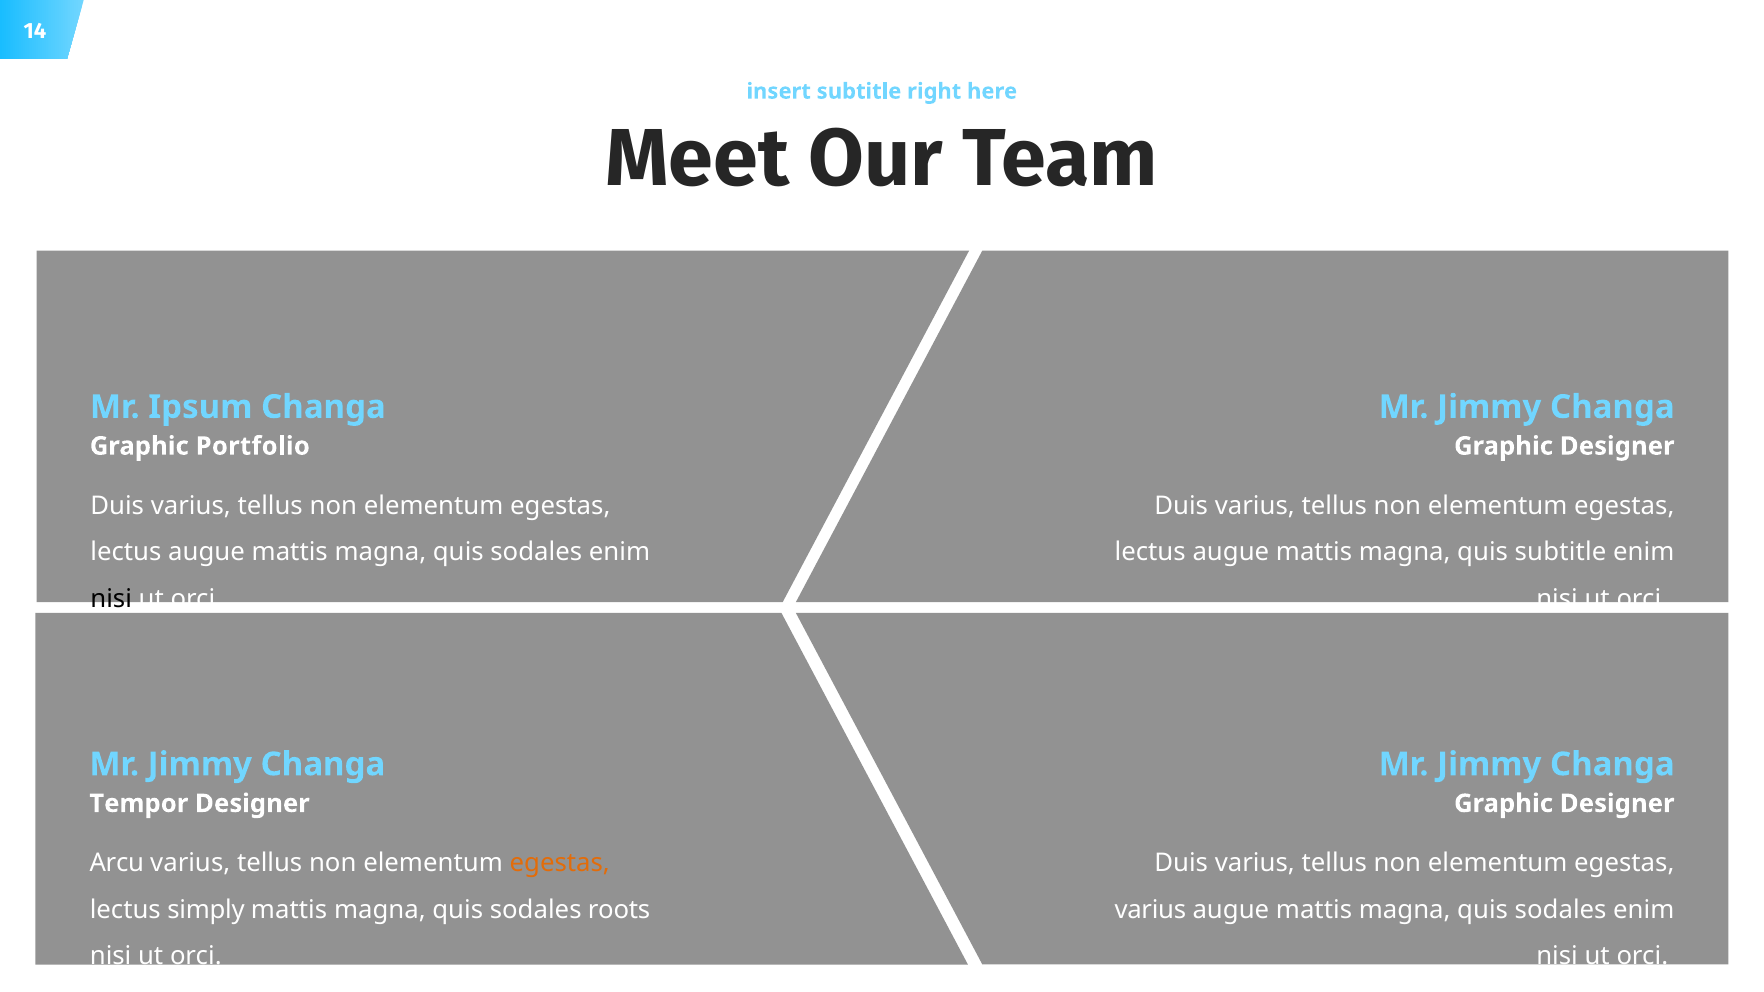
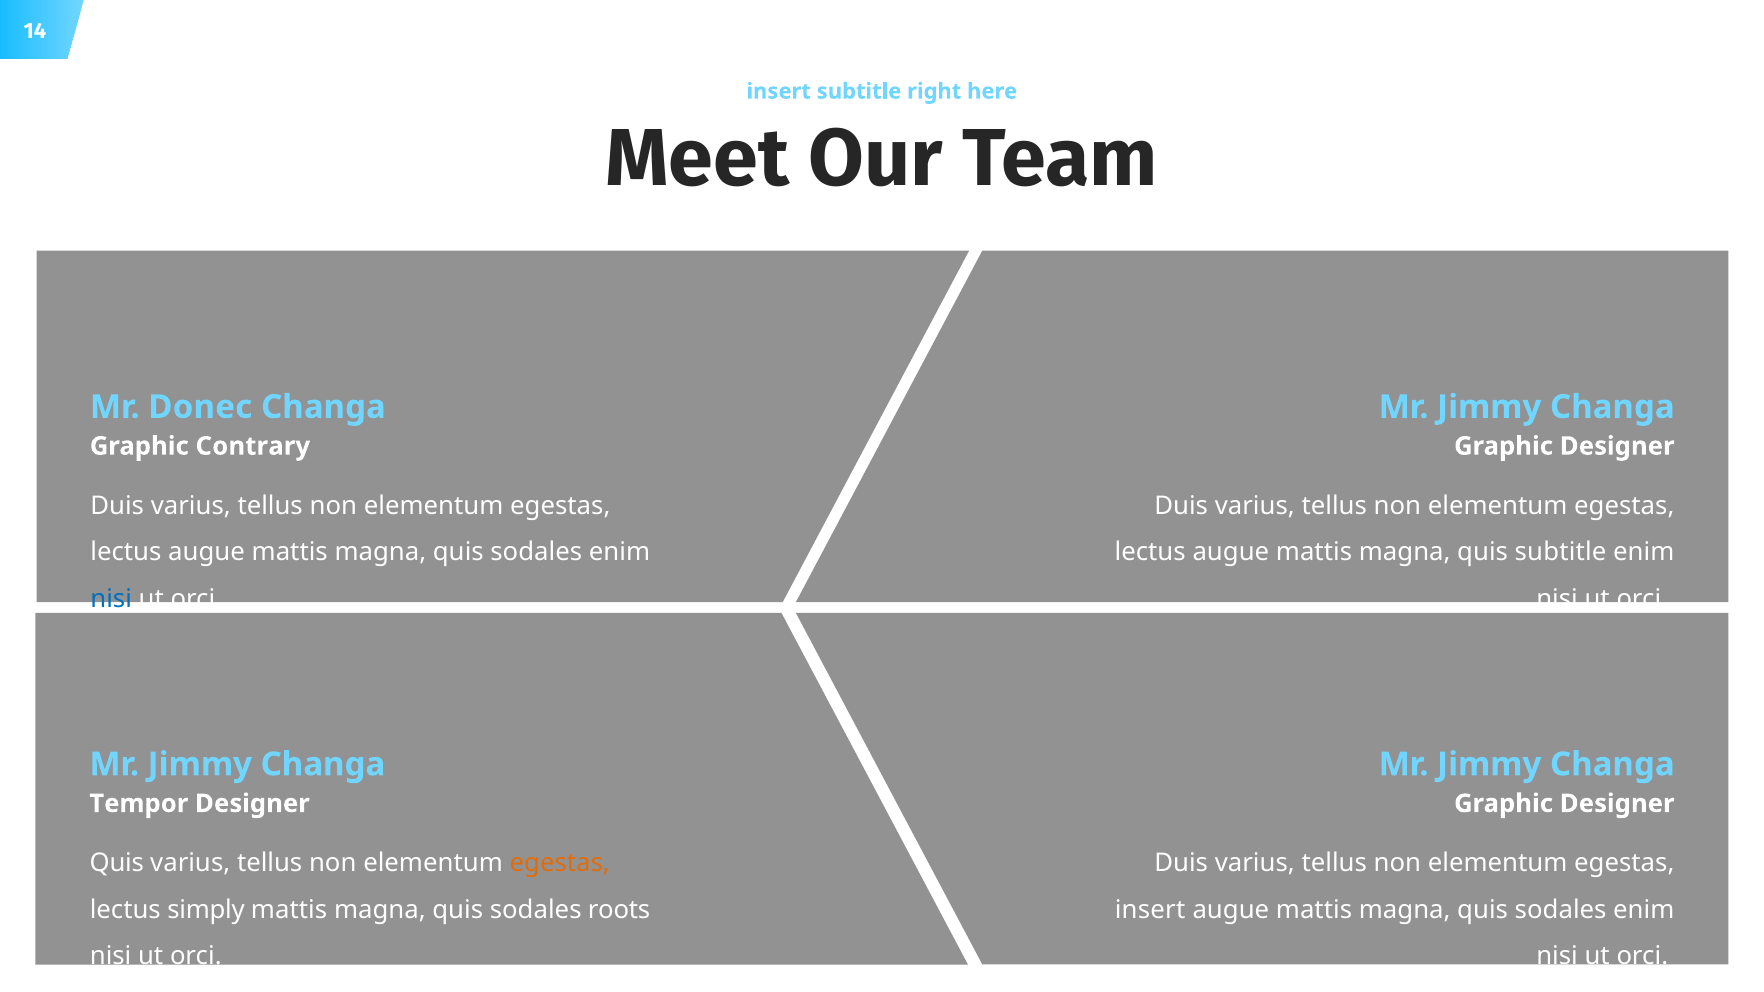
Ipsum: Ipsum -> Donec
Portfolio: Portfolio -> Contrary
nisi at (111, 599) colour: black -> blue
Arcu at (117, 864): Arcu -> Quis
varius at (1150, 910): varius -> insert
